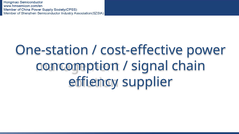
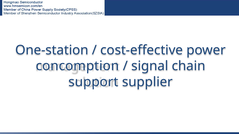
effiency: effiency -> support
